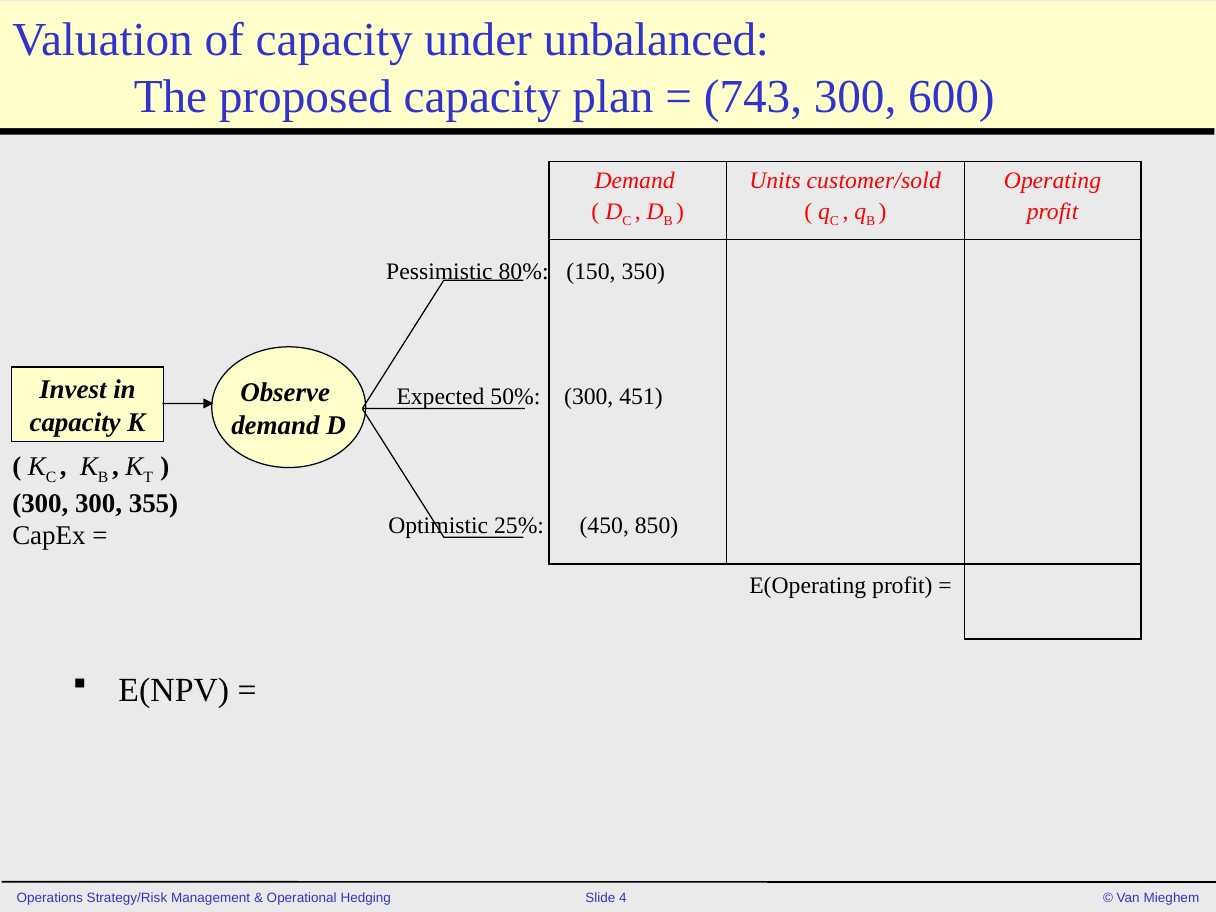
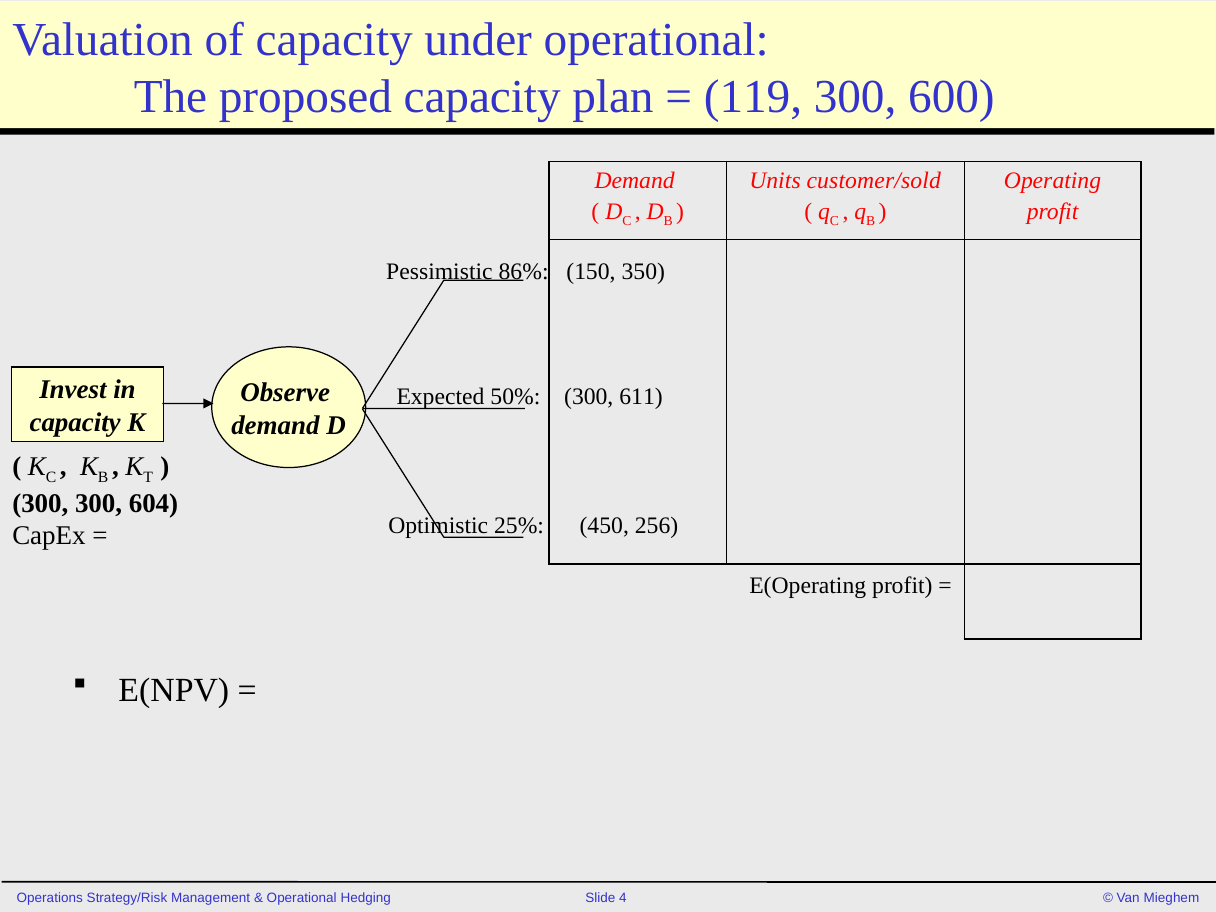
under unbalanced: unbalanced -> operational
743: 743 -> 119
80%: 80% -> 86%
451: 451 -> 611
355: 355 -> 604
850: 850 -> 256
